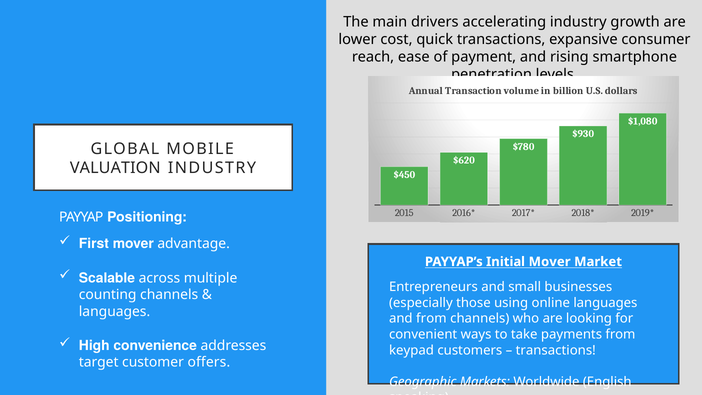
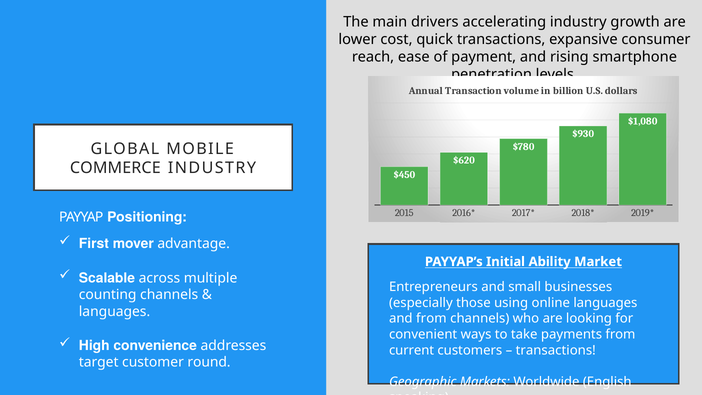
VALUATION: VALUATION -> COMMERCE
Initial Mover: Mover -> Ability
keypad: keypad -> current
offers: offers -> round
